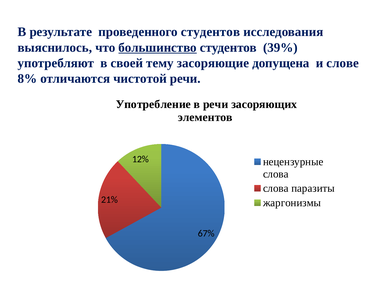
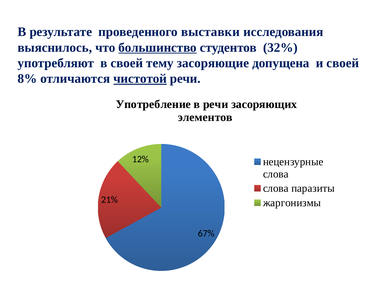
проведенного студентов: студентов -> выставки
39%: 39% -> 32%
и слове: слове -> своей
чистотой underline: none -> present
